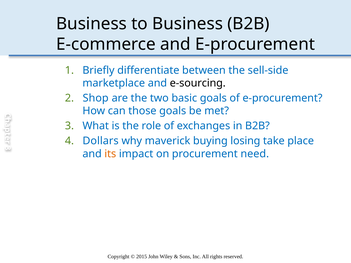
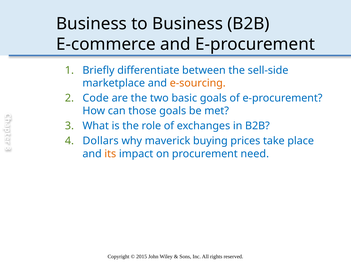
e-sourcing colour: black -> orange
Shop: Shop -> Code
losing: losing -> prices
